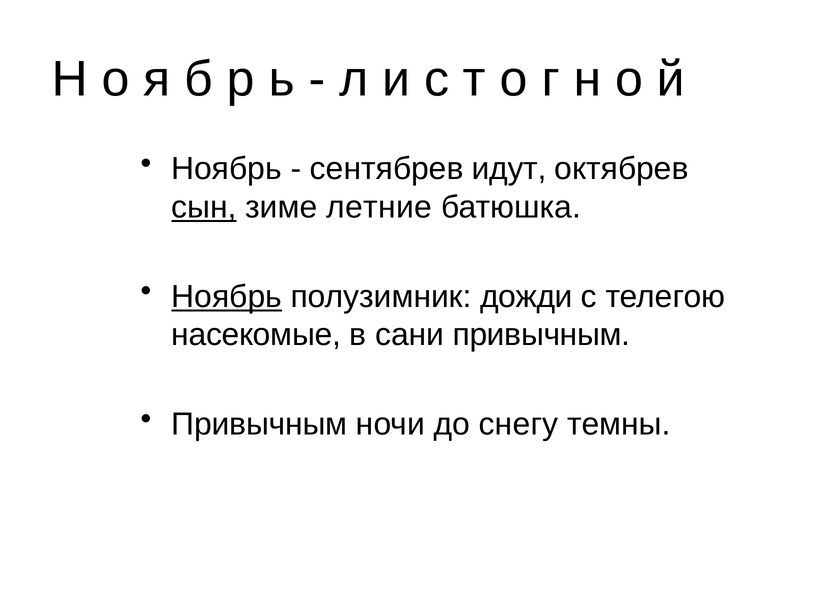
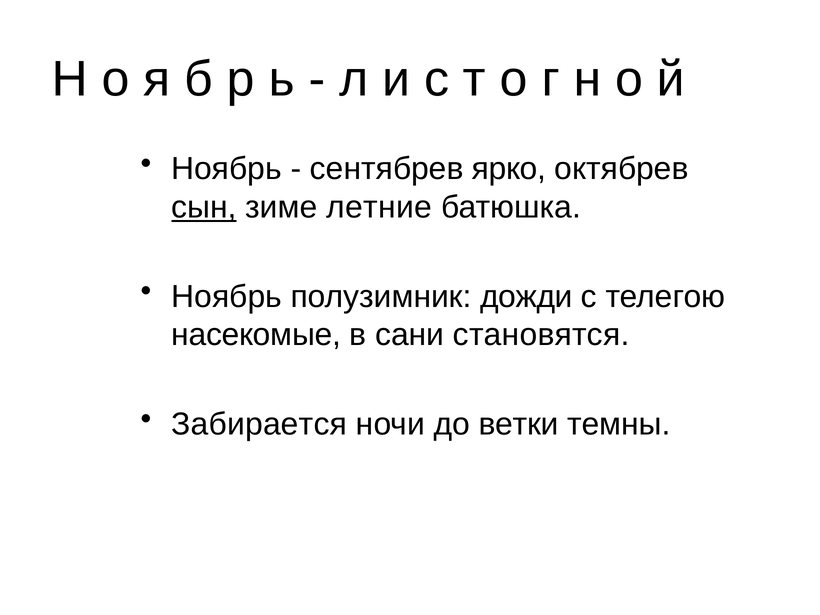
идут: идут -> ярко
Ноябрь at (227, 297) underline: present -> none
сани привычным: привычным -> становятся
Привычным at (259, 424): Привычным -> Забирается
снегу: снегу -> ветки
